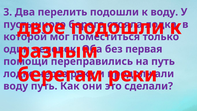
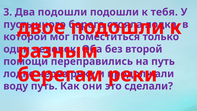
Два перелить: перелить -> подошли
к воду: воду -> тебя
первая: первая -> второй
